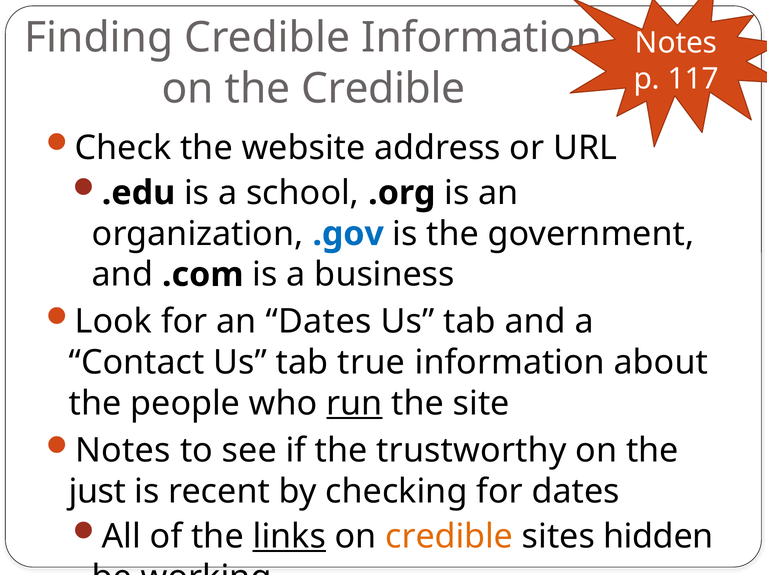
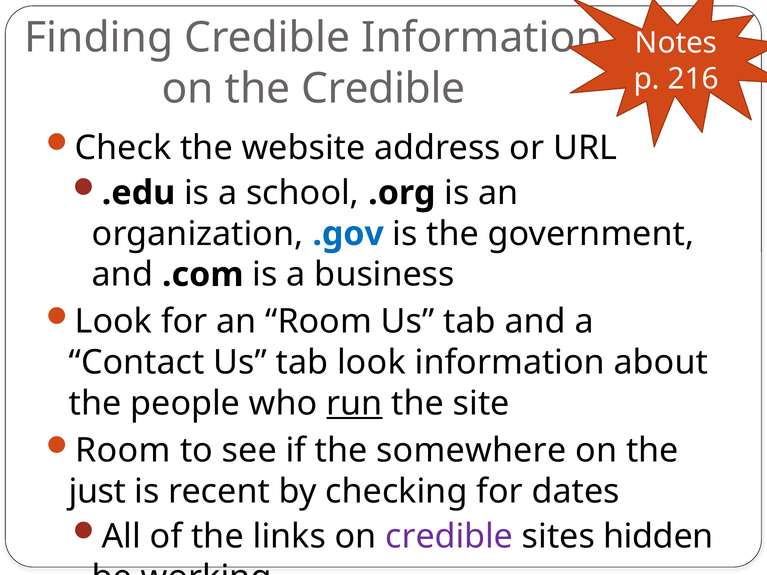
117: 117 -> 216
an Dates: Dates -> Room
tab true: true -> look
Notes at (123, 451): Notes -> Room
the trustworthy: trustworthy -> somewhere
links underline: present -> none
credible at (449, 537) colour: orange -> purple
